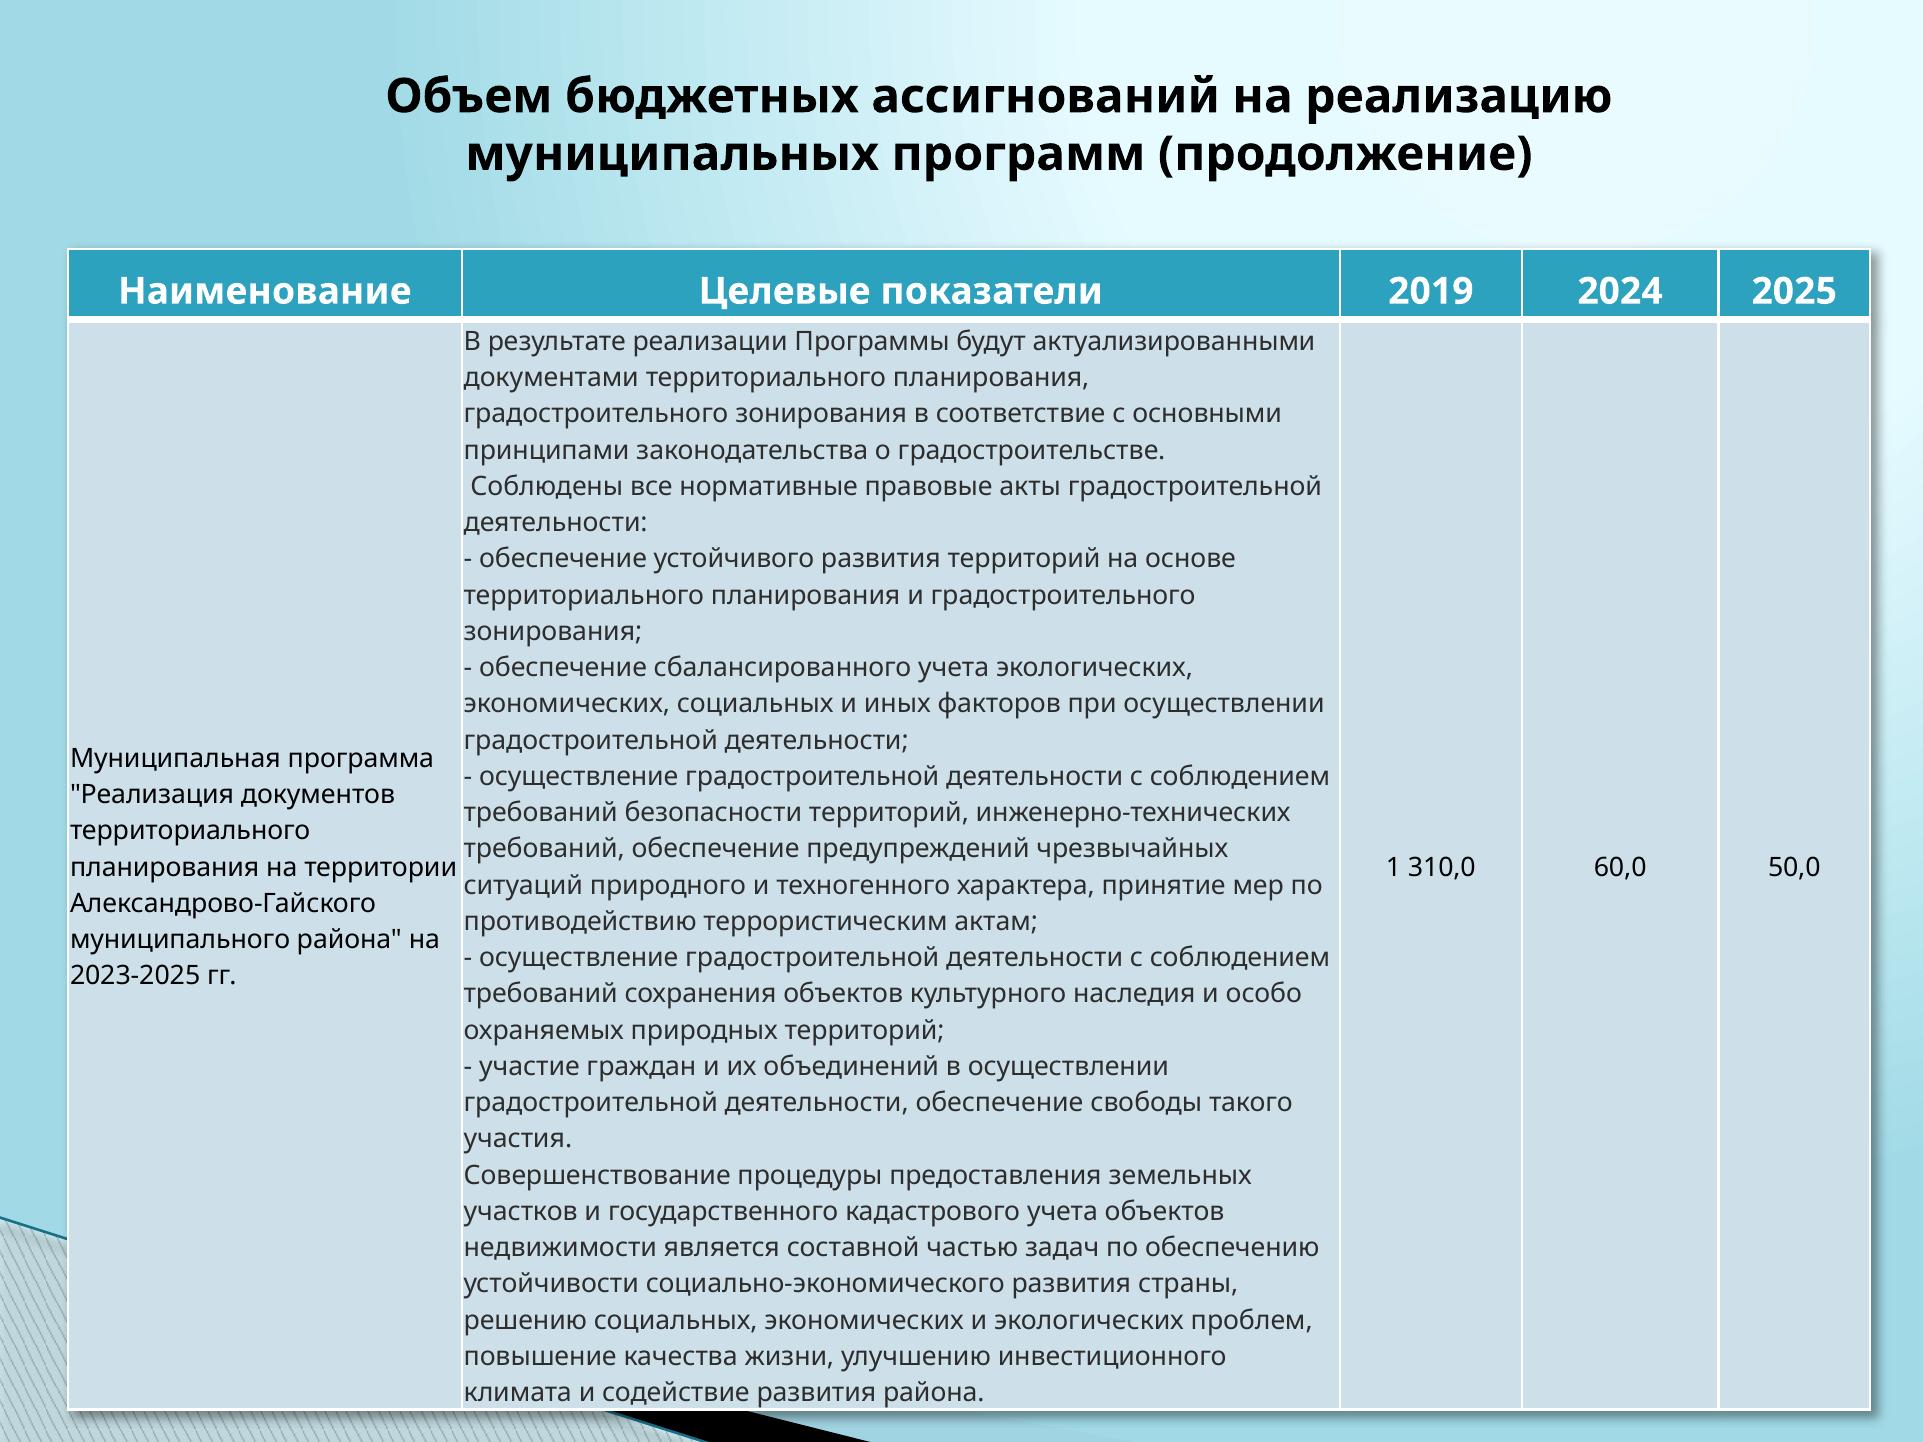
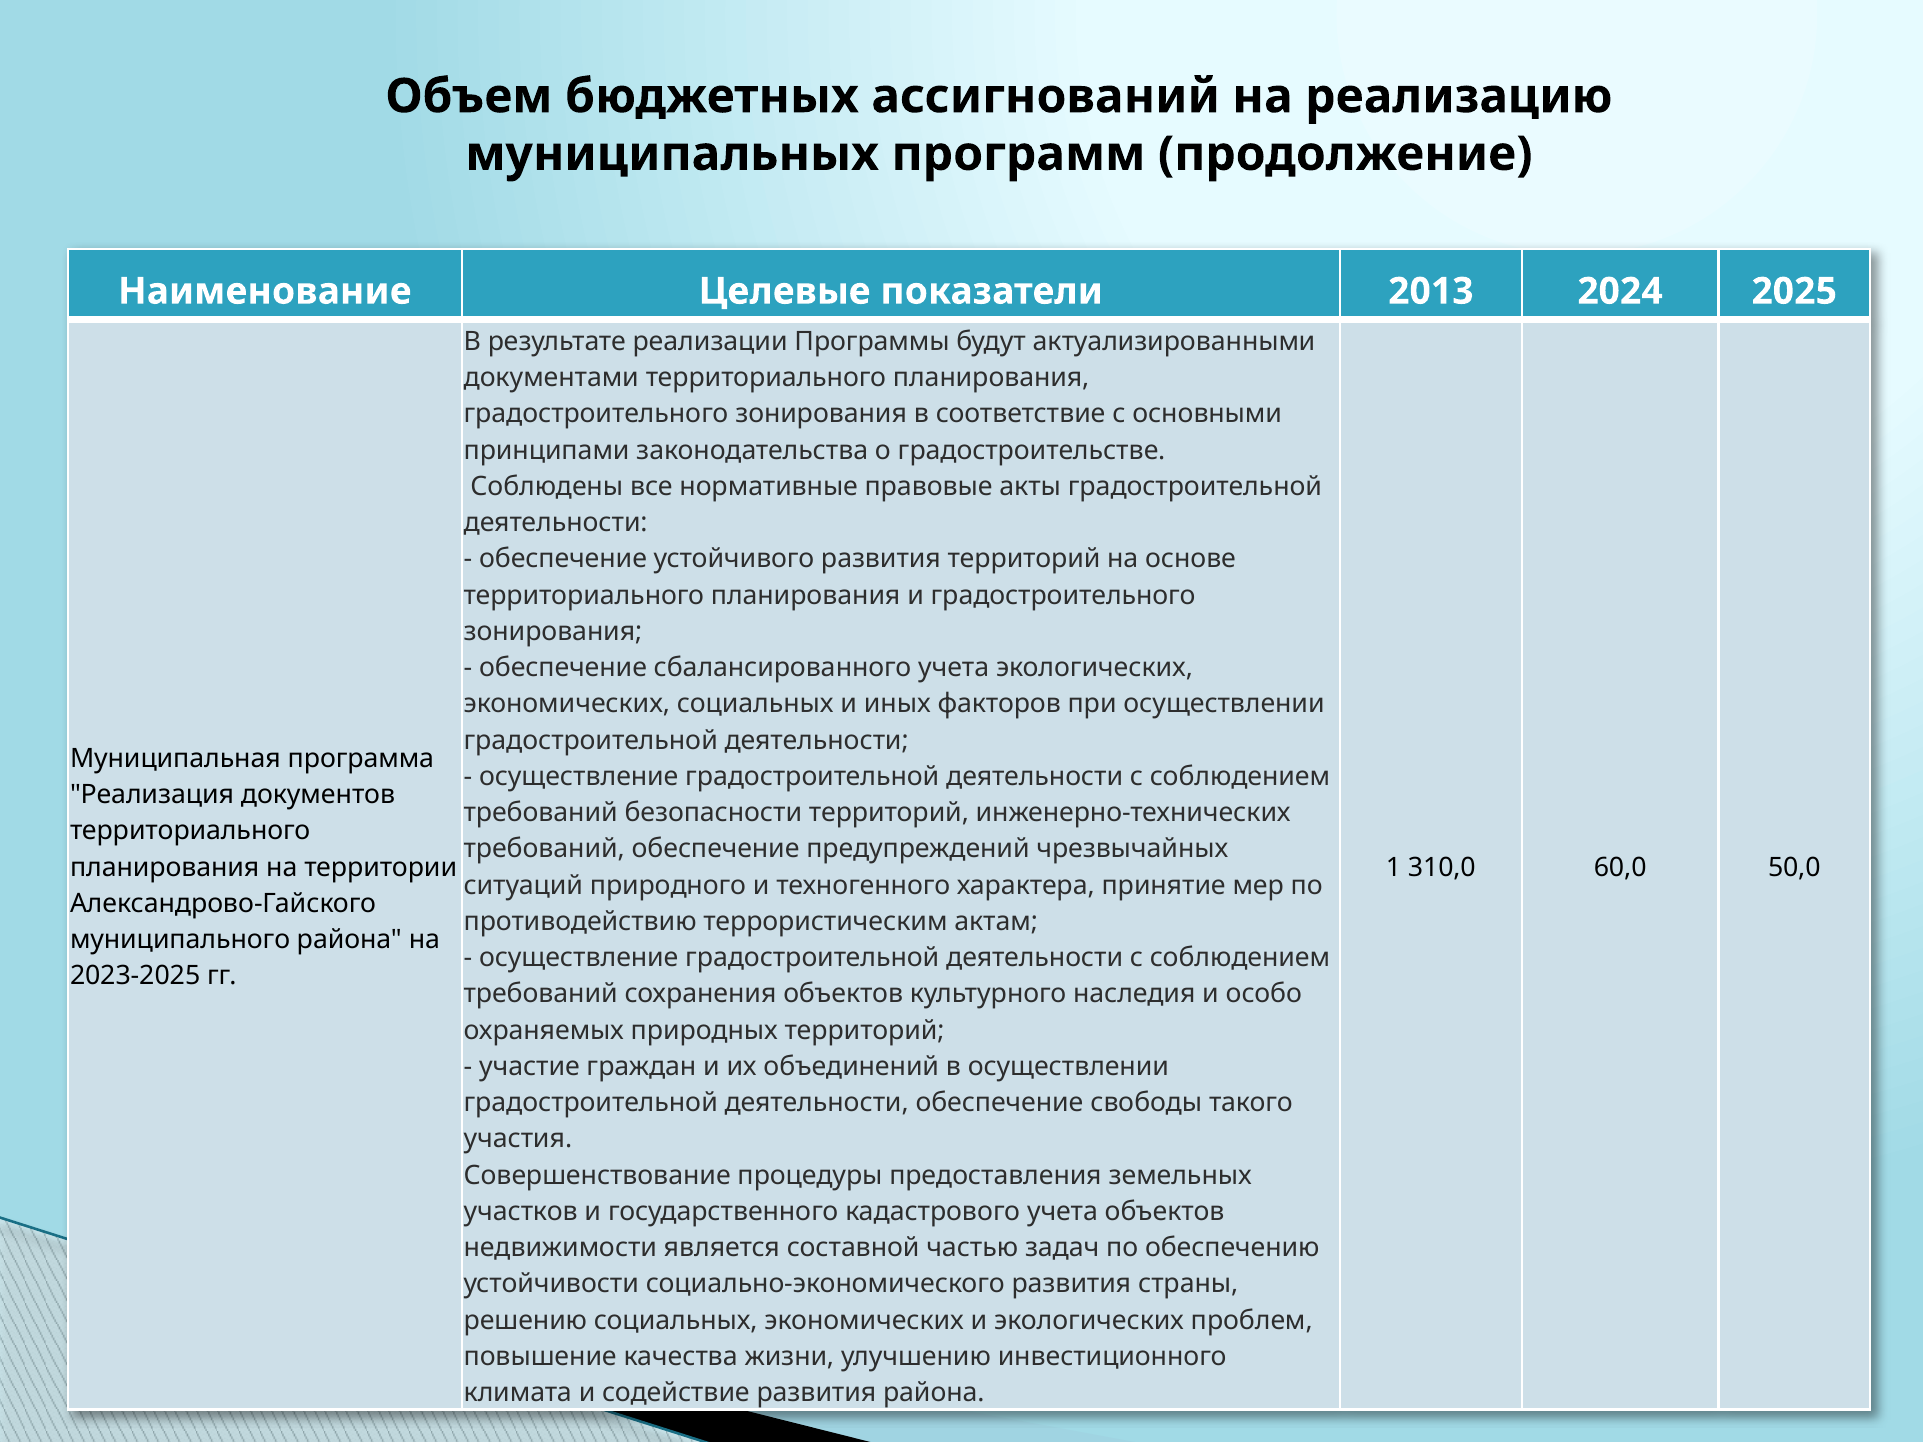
2019: 2019 -> 2013
